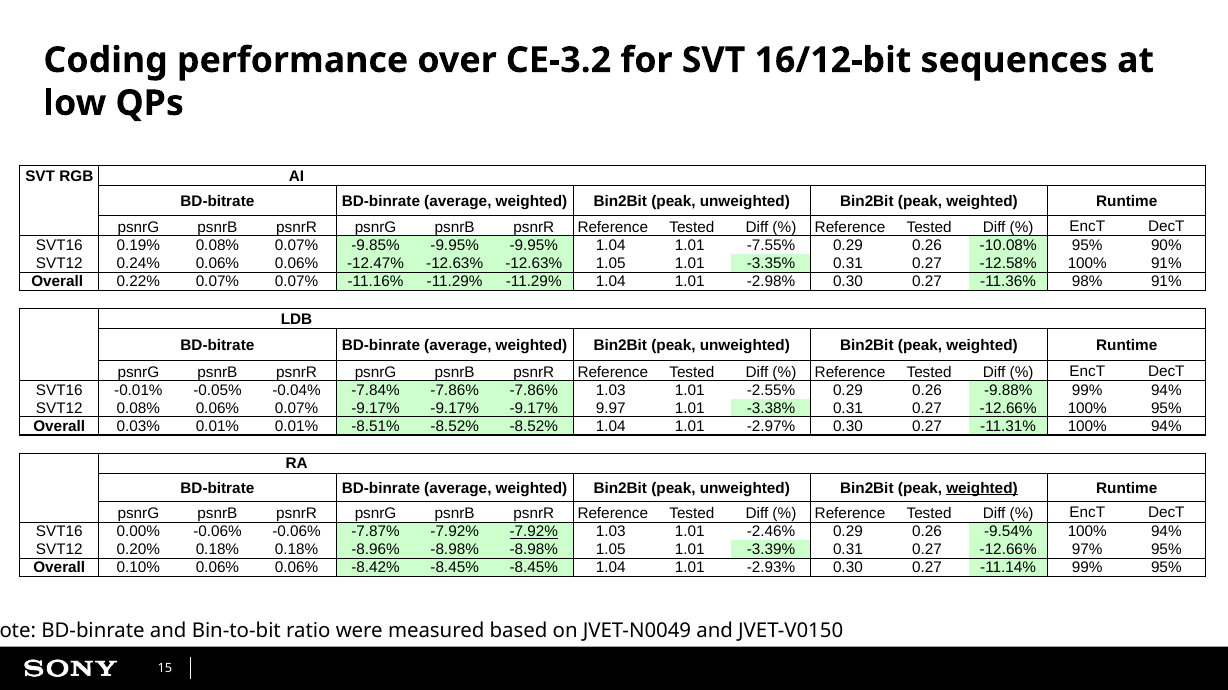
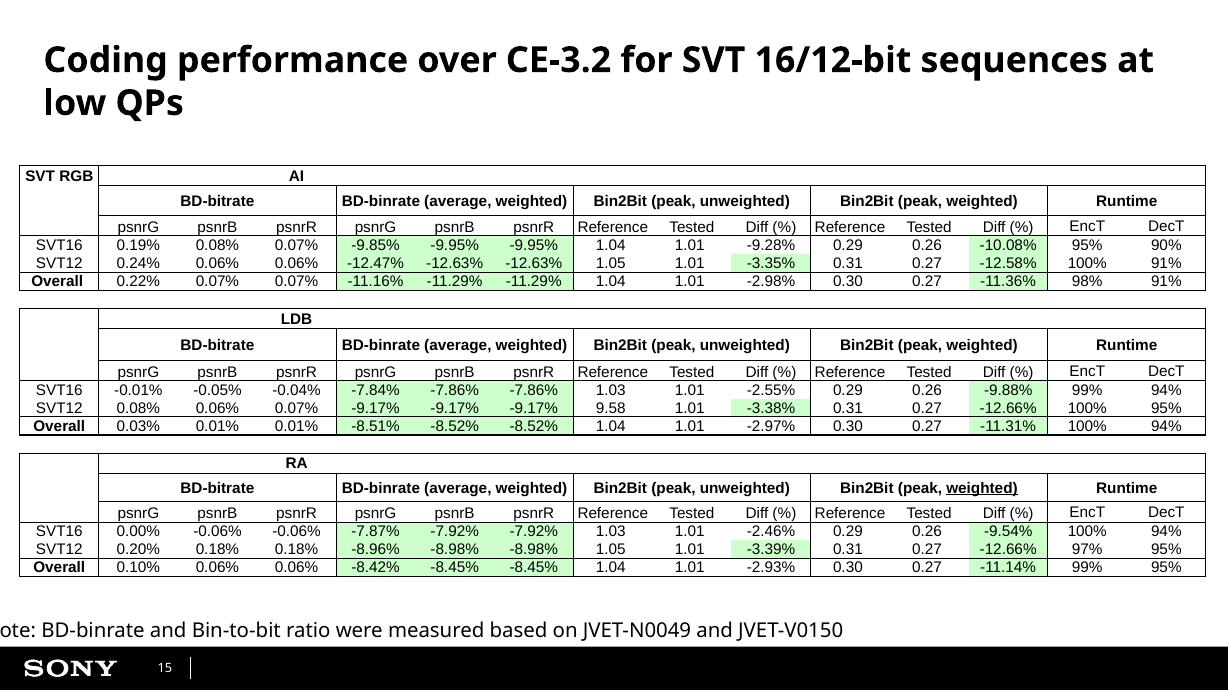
-7.55%: -7.55% -> -9.28%
9.97: 9.97 -> 9.58
-7.92% at (534, 532) underline: present -> none
